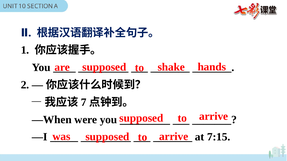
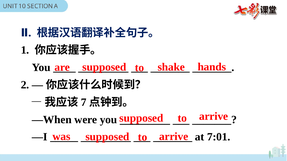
7:15: 7:15 -> 7:01
